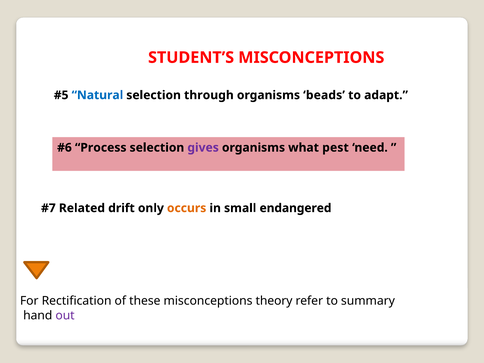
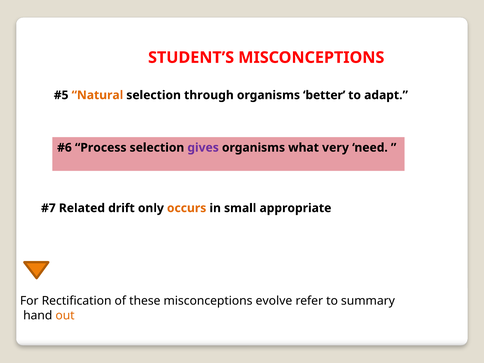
Natural colour: blue -> orange
beads: beads -> better
pest: pest -> very
endangered: endangered -> appropriate
theory: theory -> evolve
out colour: purple -> orange
